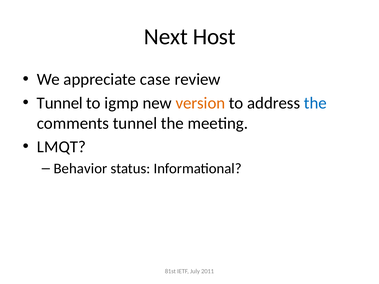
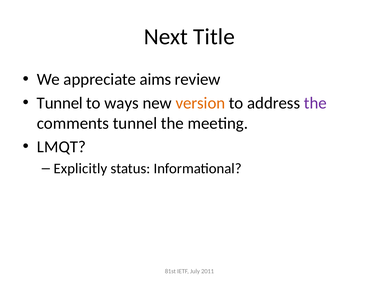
Host: Host -> Title
case: case -> aims
igmp: igmp -> ways
the at (315, 103) colour: blue -> purple
Behavior: Behavior -> Explicitly
